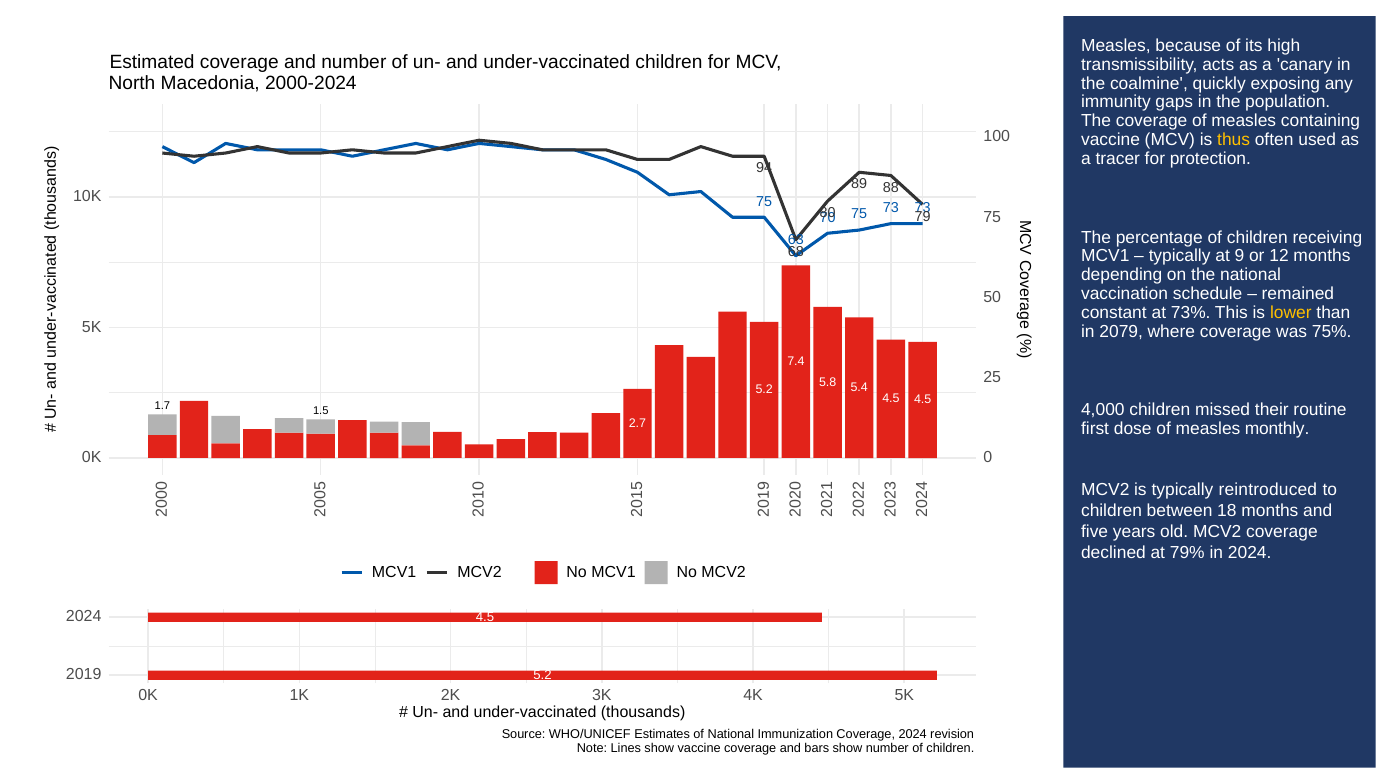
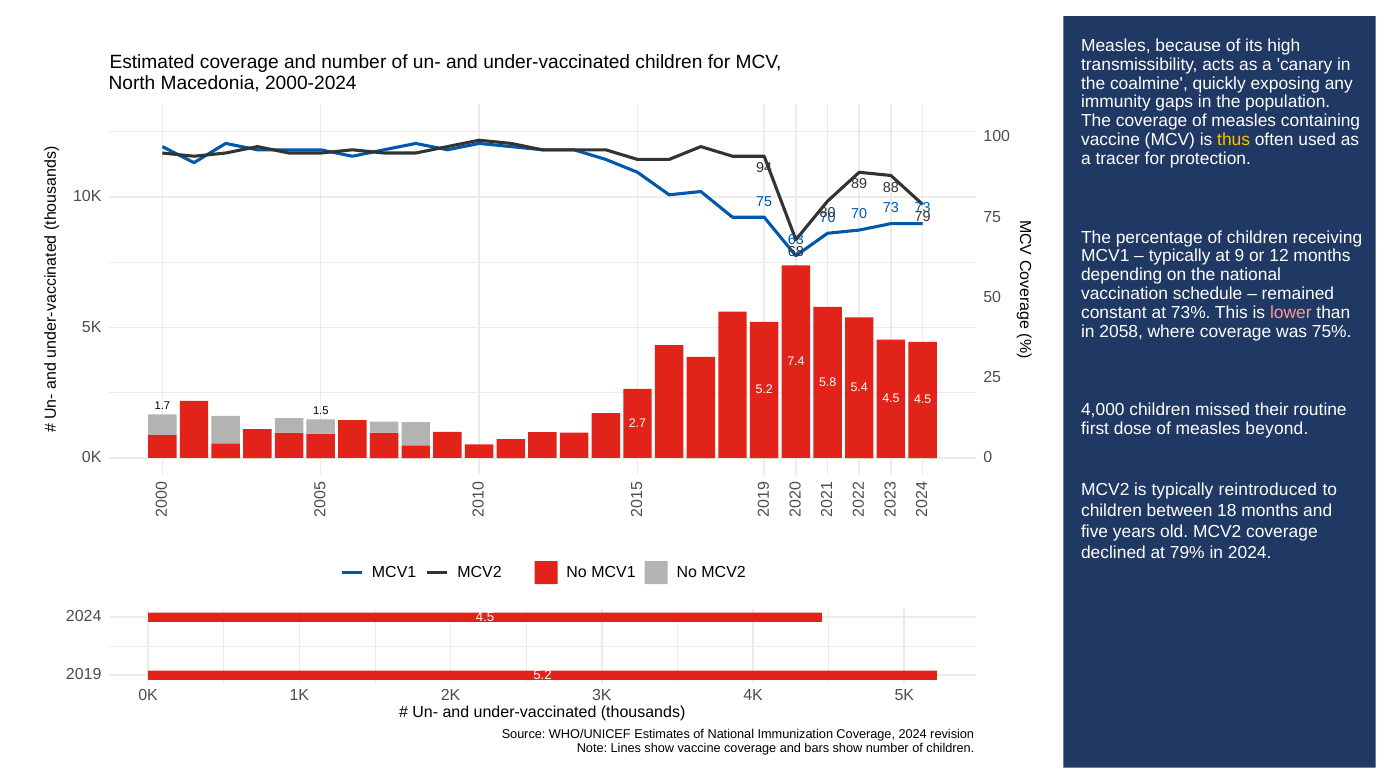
75 at (859, 214): 75 -> 70
lower colour: yellow -> pink
2079: 2079 -> 2058
monthly: monthly -> beyond
